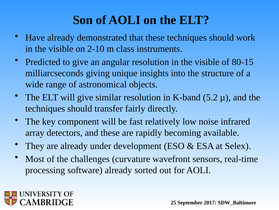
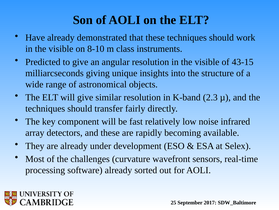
2-10: 2-10 -> 8-10
80-15: 80-15 -> 43-15
5.2: 5.2 -> 2.3
